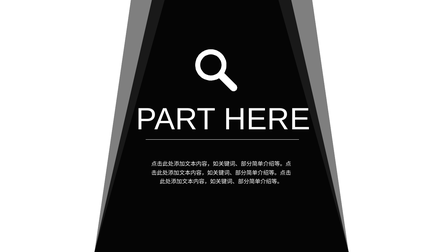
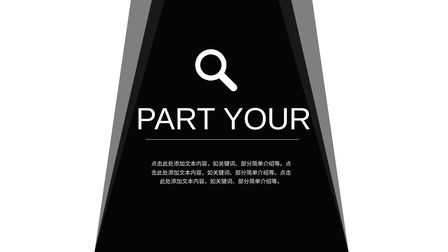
HERE: HERE -> YOUR
